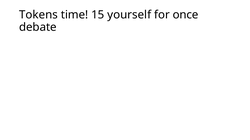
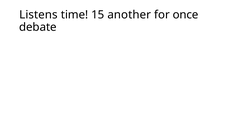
Tokens: Tokens -> Listens
yourself: yourself -> another
